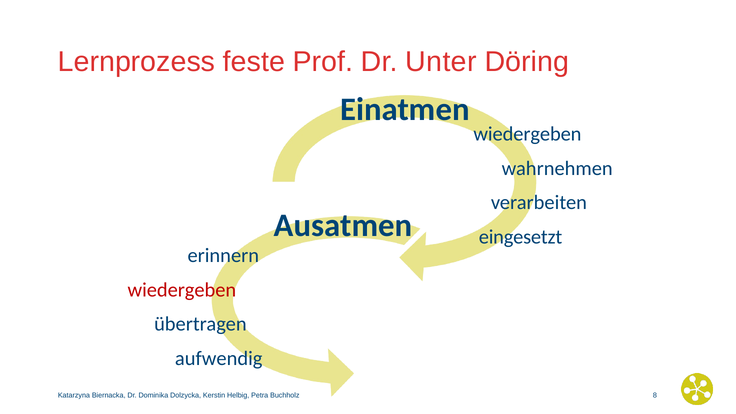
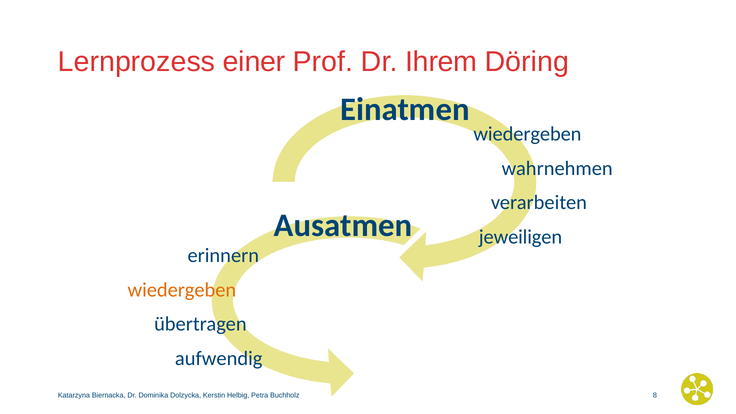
feste: feste -> einer
Unter: Unter -> Ihrem
eingesetzt: eingesetzt -> jeweiligen
wiedergeben at (182, 290) colour: red -> orange
